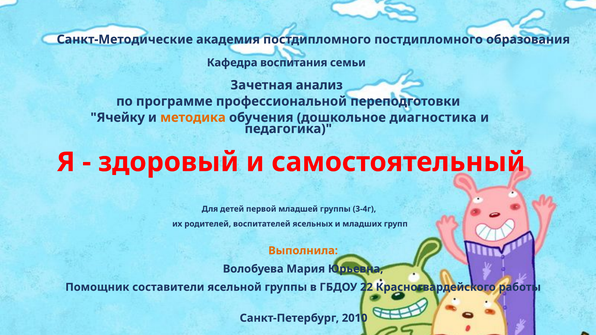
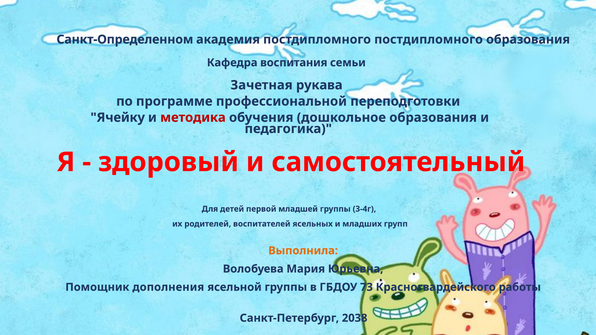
Санкт-Методические: Санкт-Методические -> Санкт-Определенном
анализ: анализ -> рукава
методика colour: orange -> red
дошкольное диагностика: диагностика -> образования
составители: составители -> дополнения
22: 22 -> 73
2010: 2010 -> 2038
